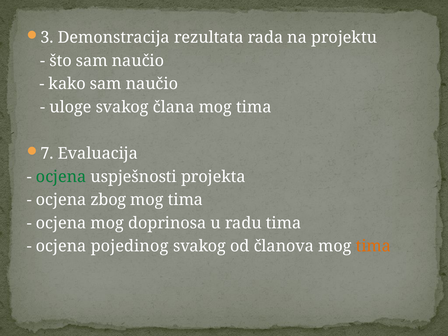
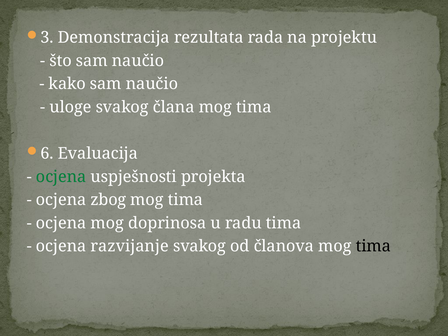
7: 7 -> 6
pojedinog: pojedinog -> razvijanje
tima at (373, 246) colour: orange -> black
